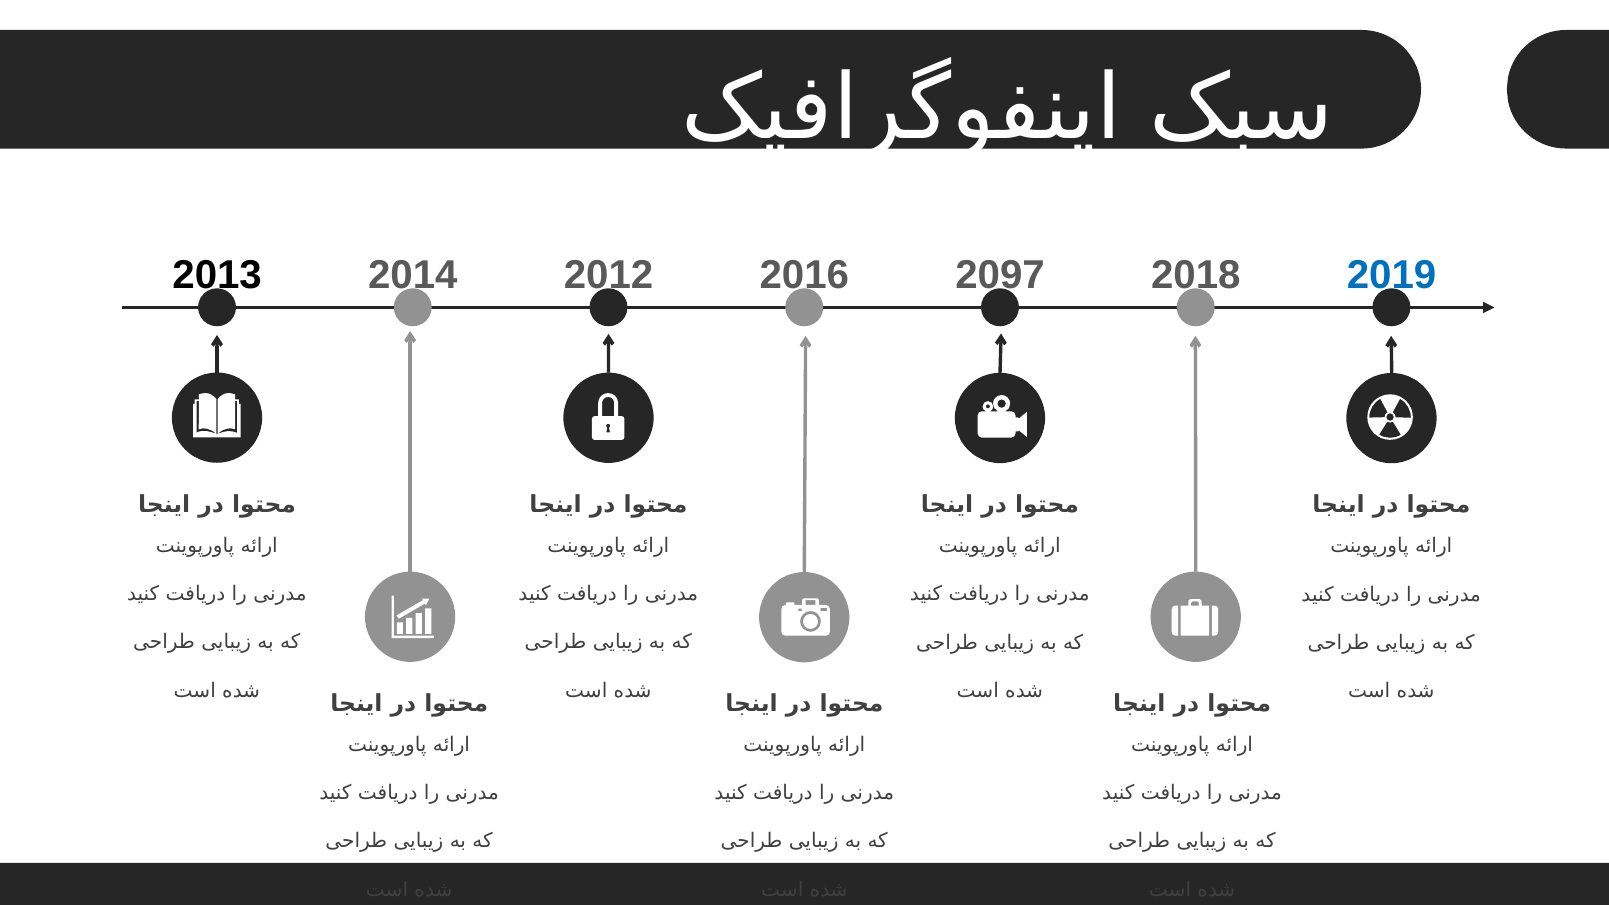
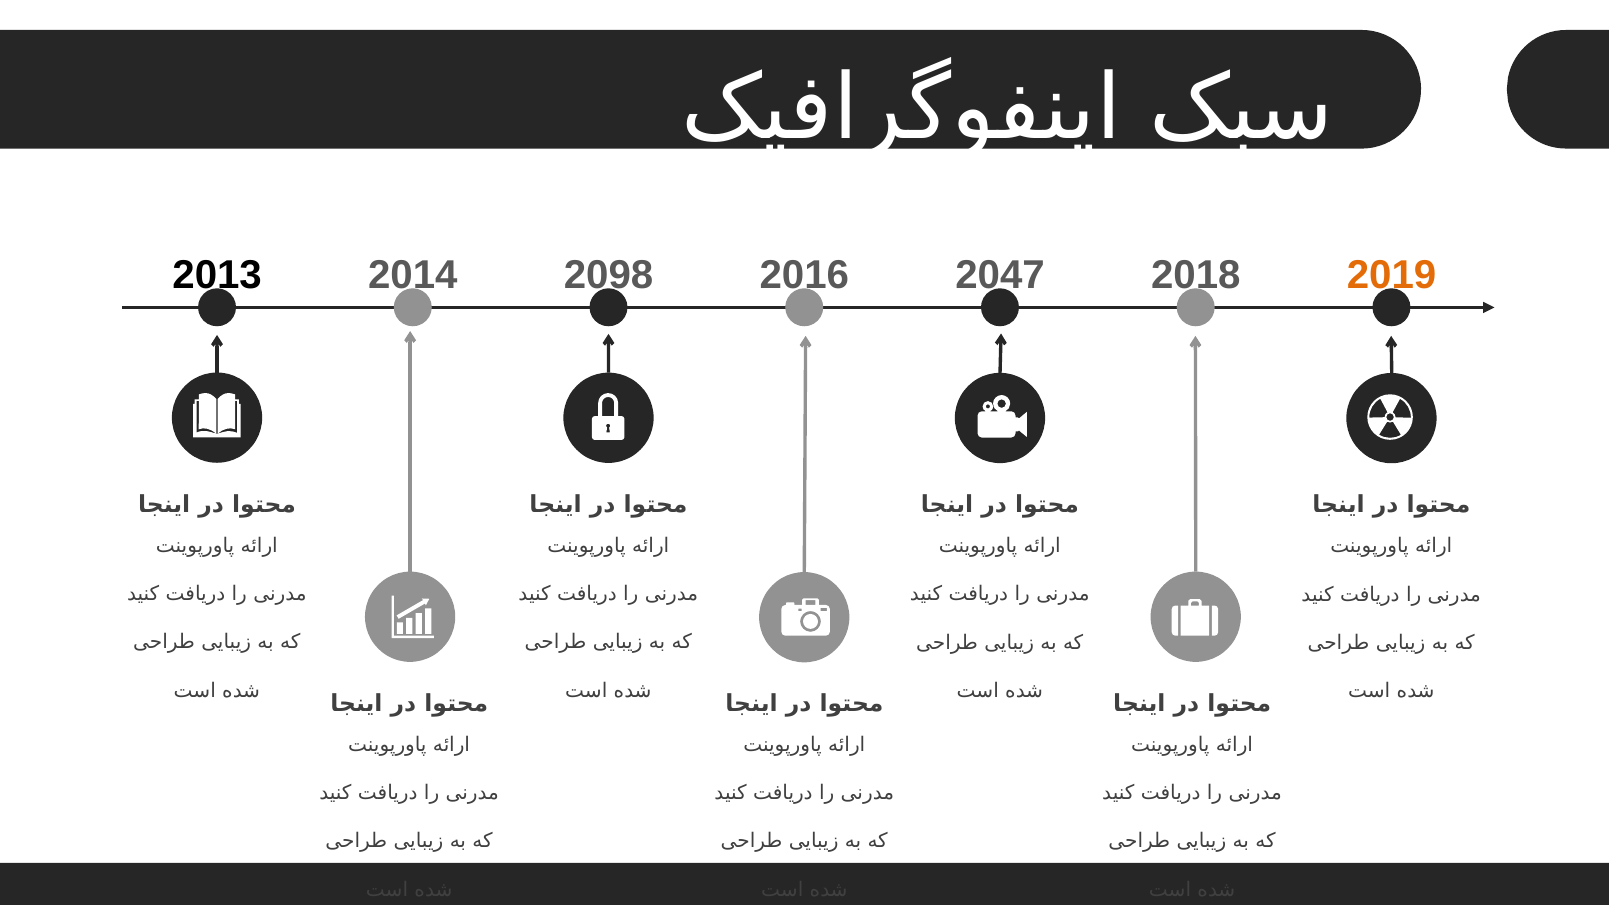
2012: 2012 -> 2098
2097: 2097 -> 2047
2019 colour: blue -> orange
